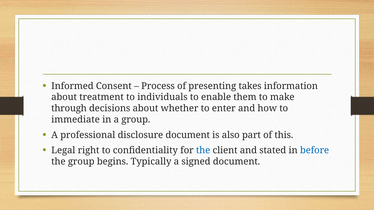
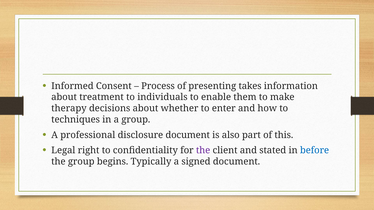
through: through -> therapy
immediate: immediate -> techniques
the at (203, 151) colour: blue -> purple
